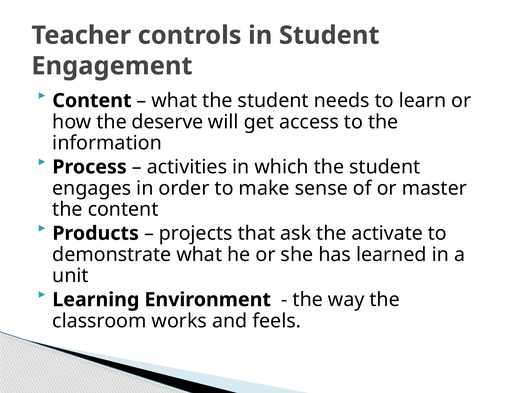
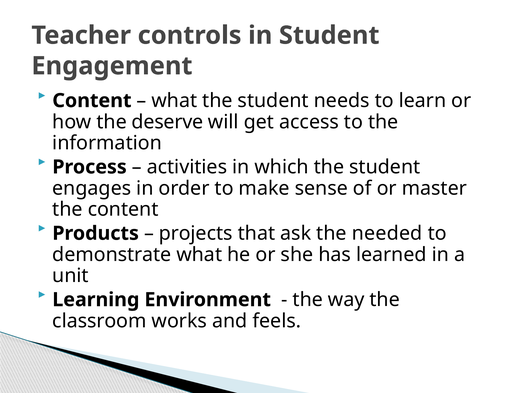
activate: activate -> needed
